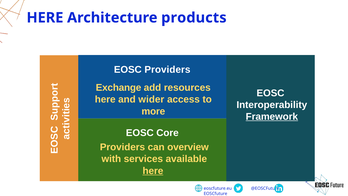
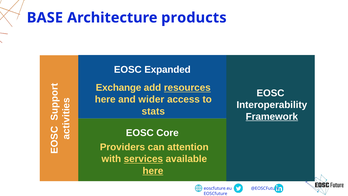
HERE at (45, 18): HERE -> BASE
EOSC Providers: Providers -> Expanded
resources underline: none -> present
more: more -> stats
overview: overview -> attention
services underline: none -> present
